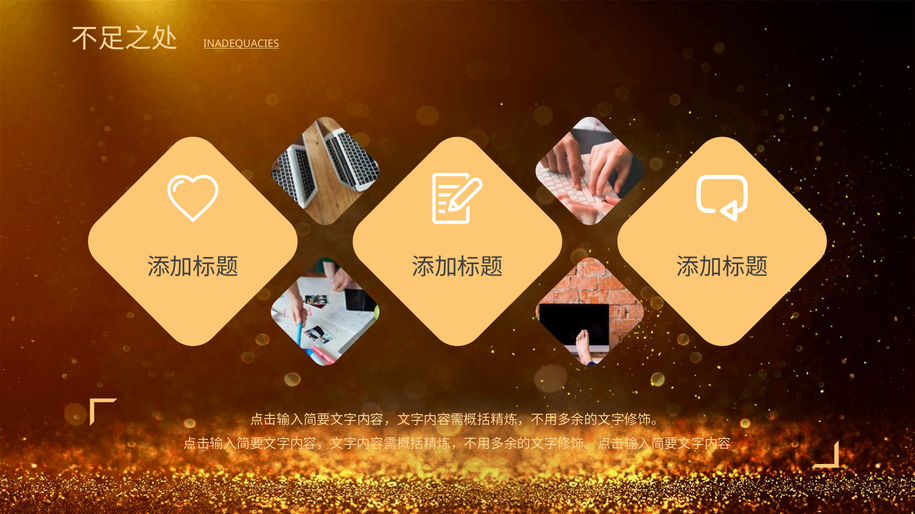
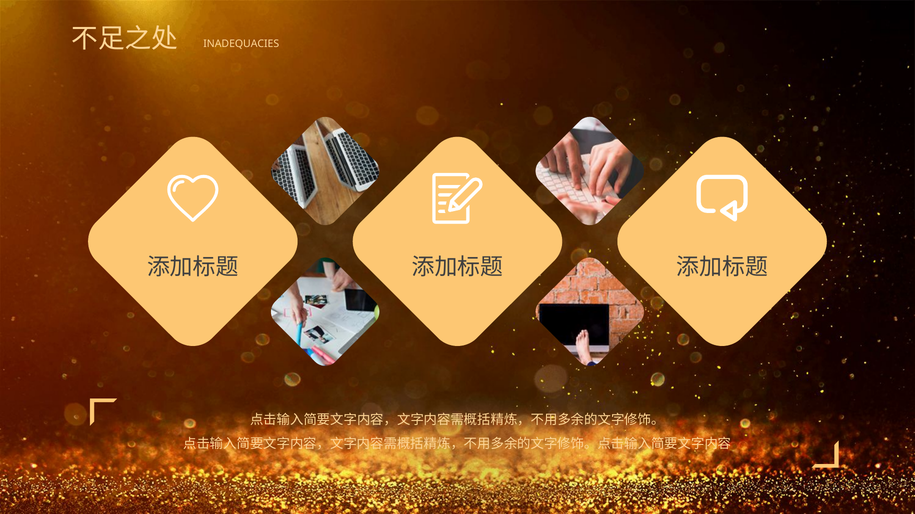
INADEQUACIES underline: present -> none
